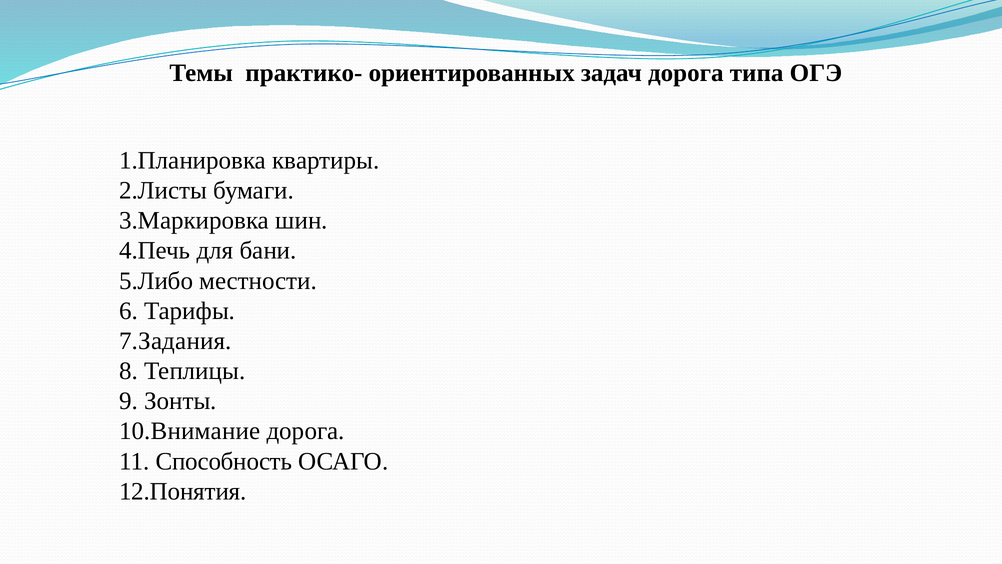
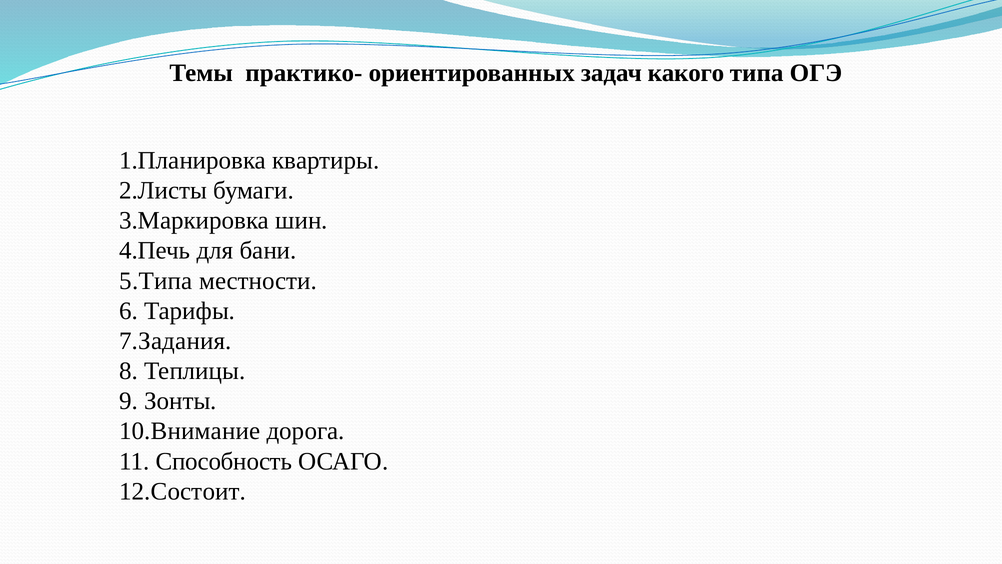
задач дорога: дорога -> какого
5.Либо: 5.Либо -> 5.Типа
12.Понятия: 12.Понятия -> 12.Состоит
